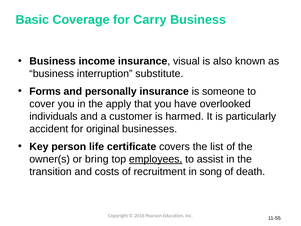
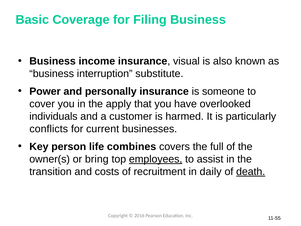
Carry: Carry -> Filing
Forms: Forms -> Power
accident: accident -> conflicts
original: original -> current
certificate: certificate -> combines
list: list -> full
song: song -> daily
death underline: none -> present
